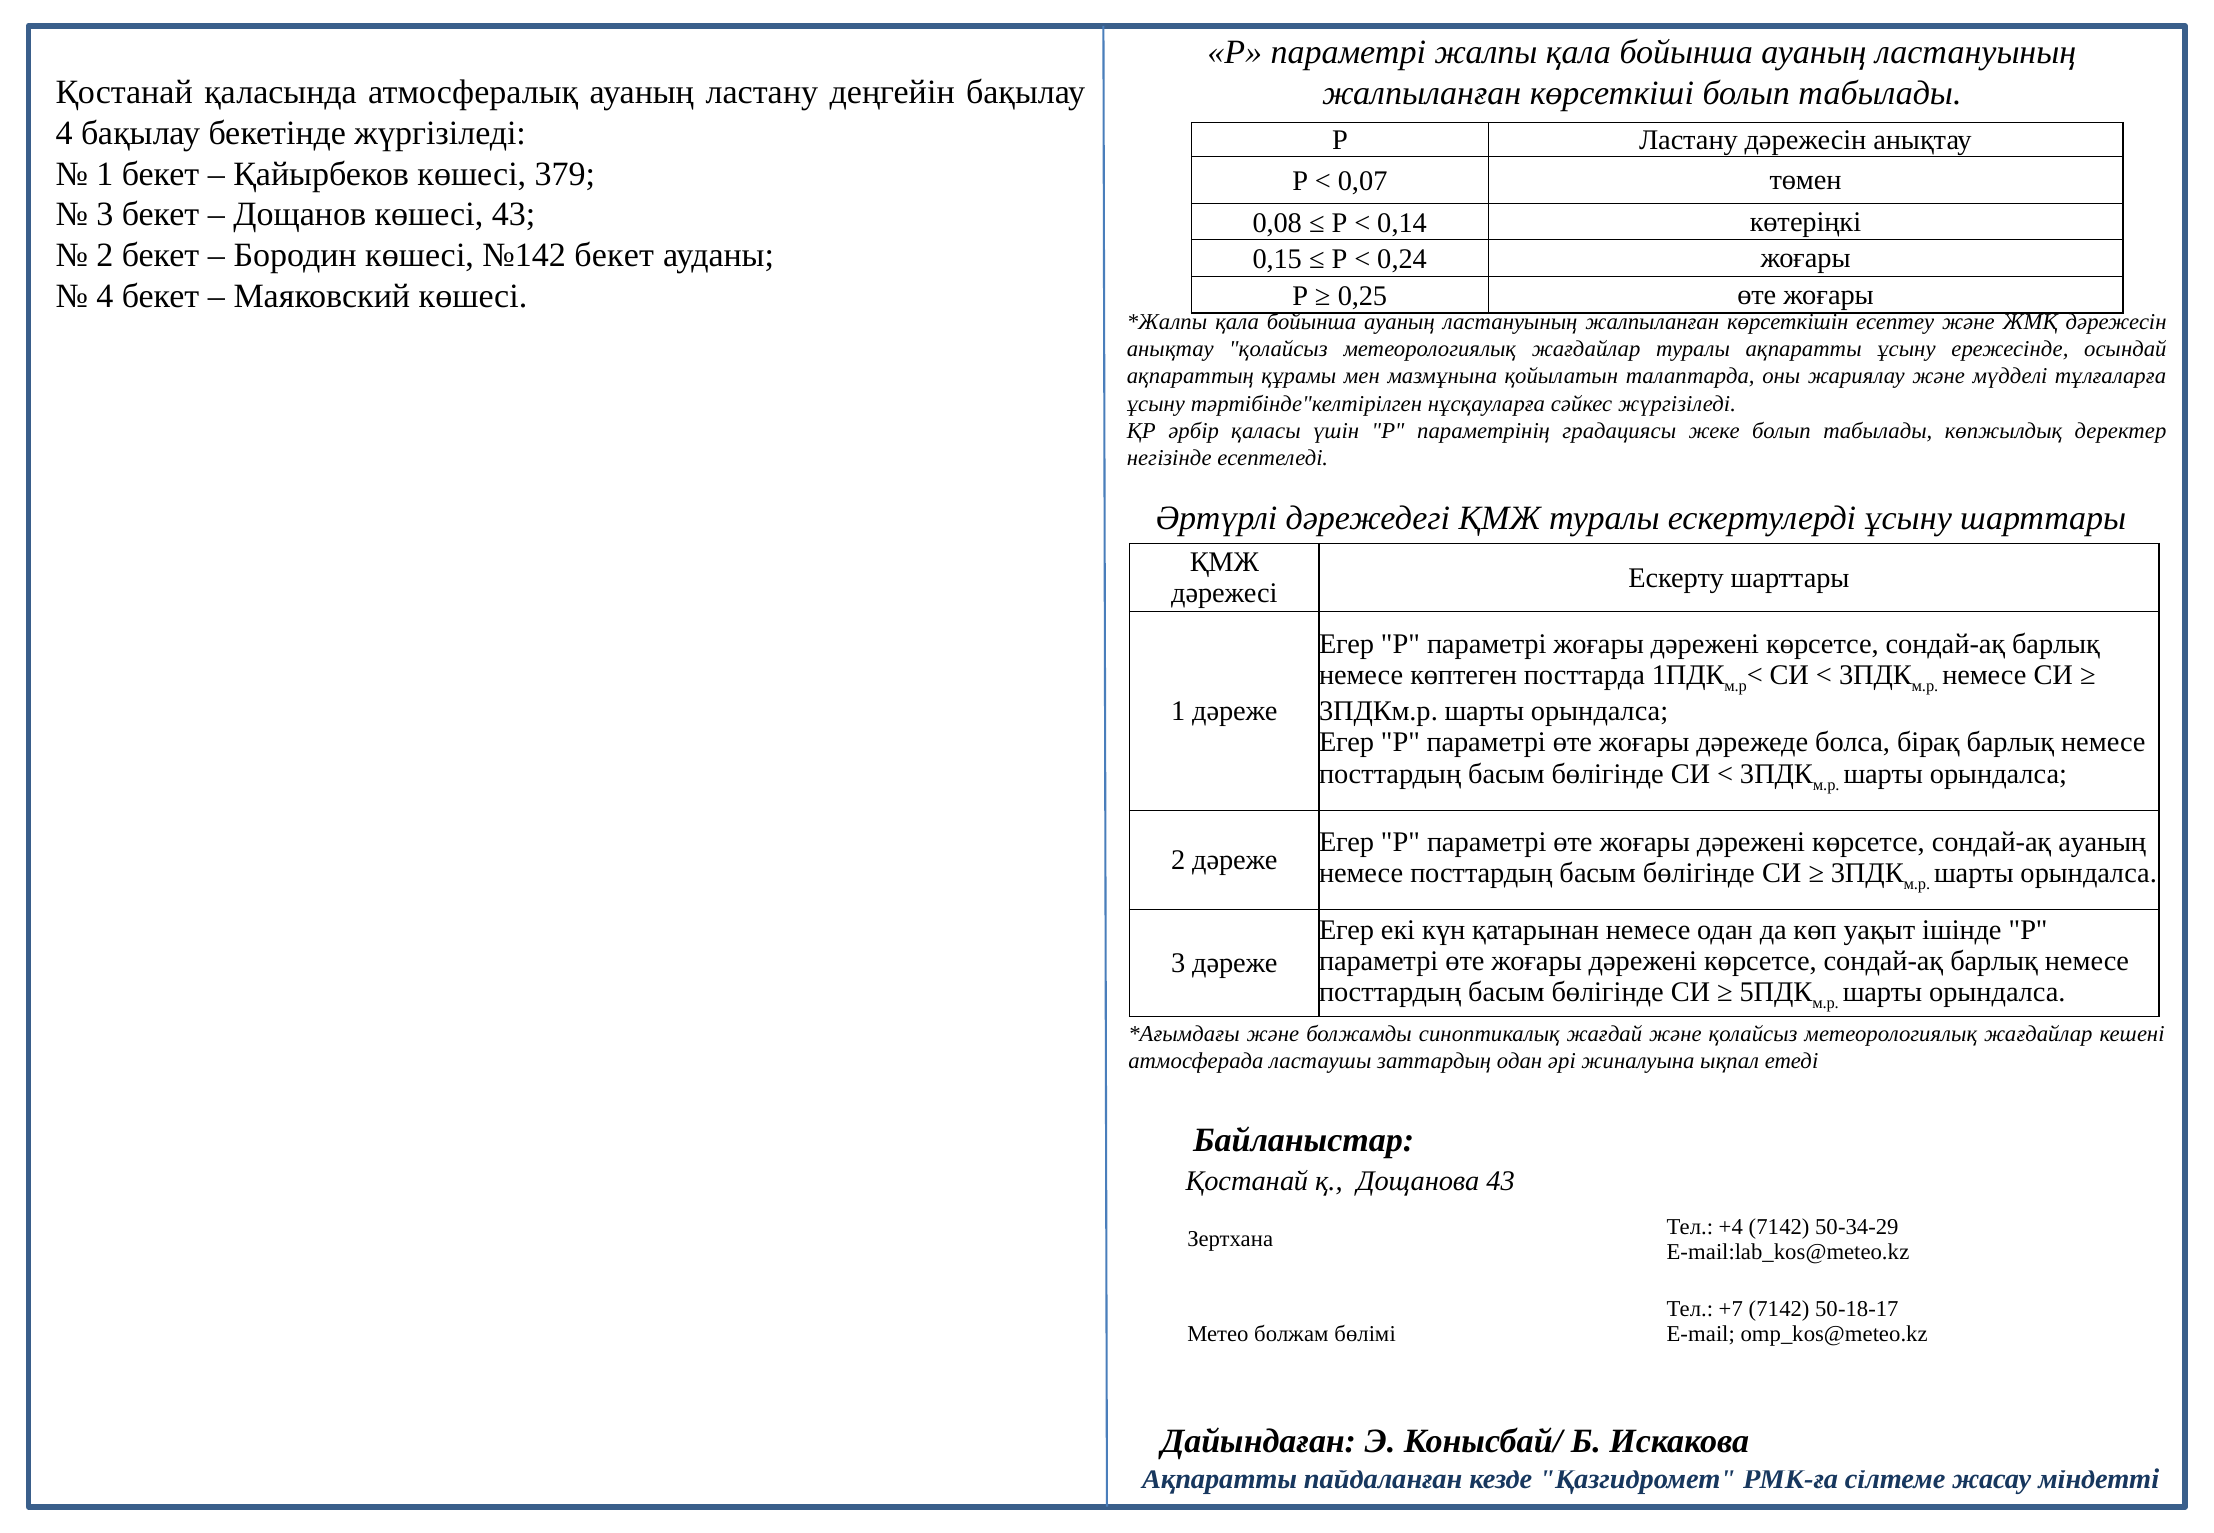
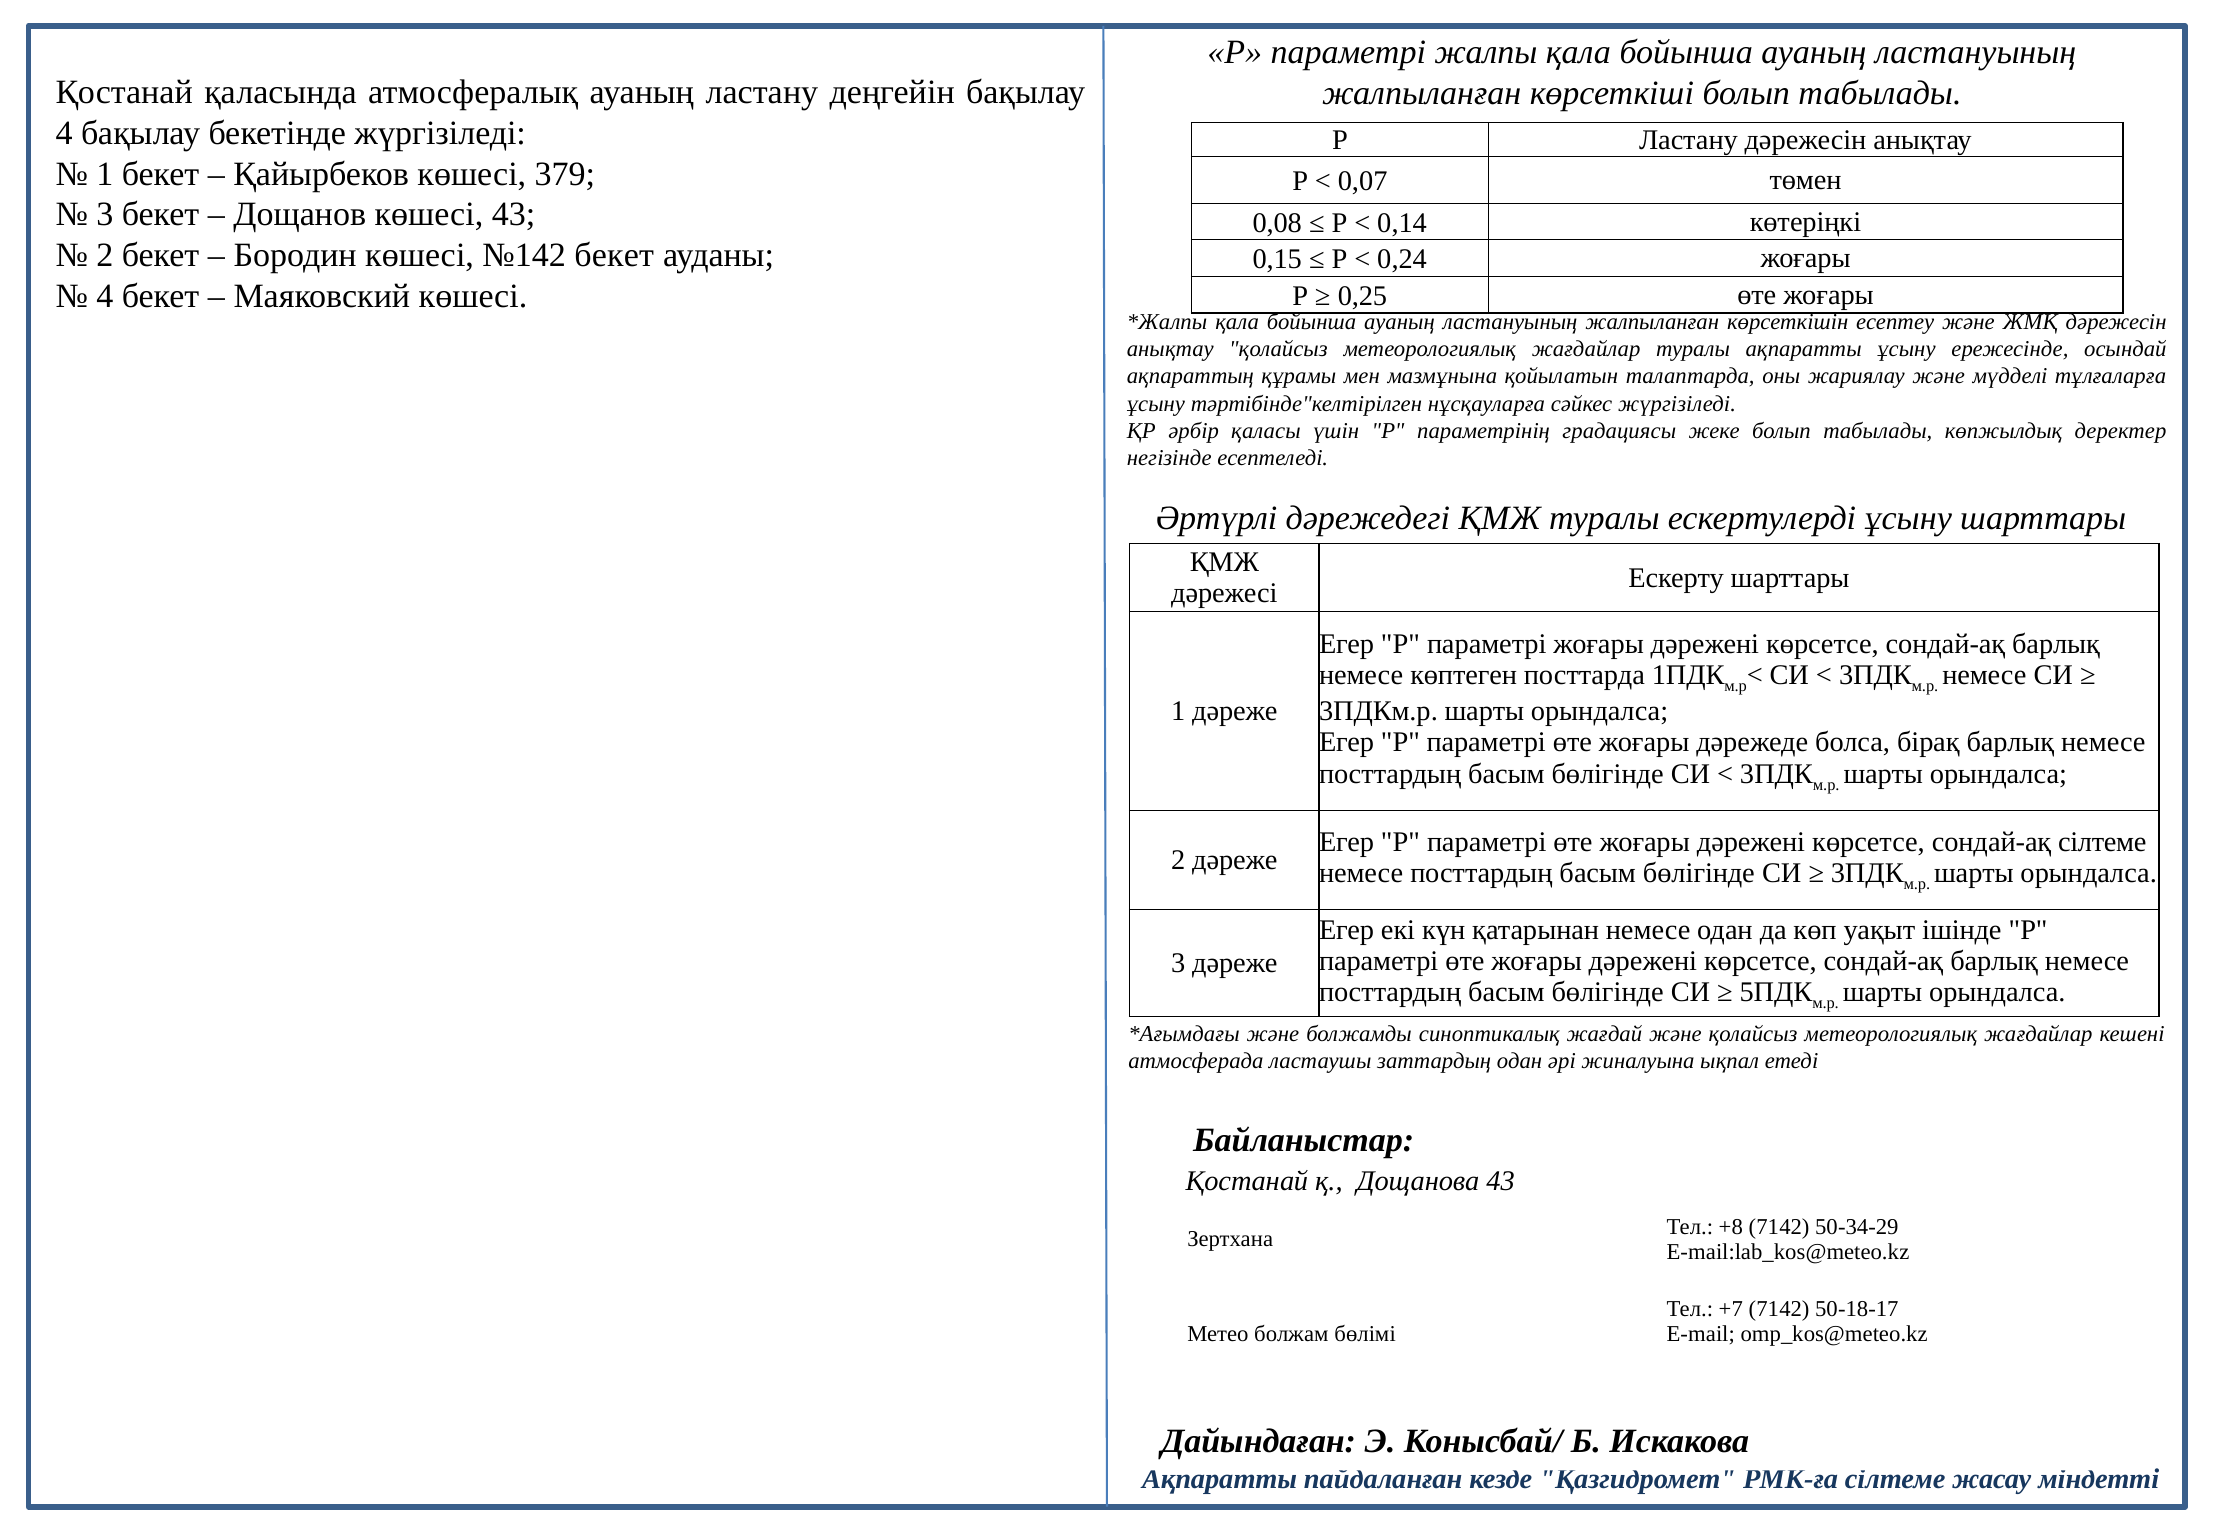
сондай-ақ ауаның: ауаның -> сілтеме
+4: +4 -> +8
